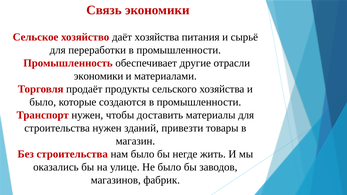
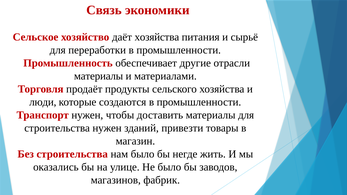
экономики at (99, 76): экономики -> материалы
было at (43, 102): было -> люди
